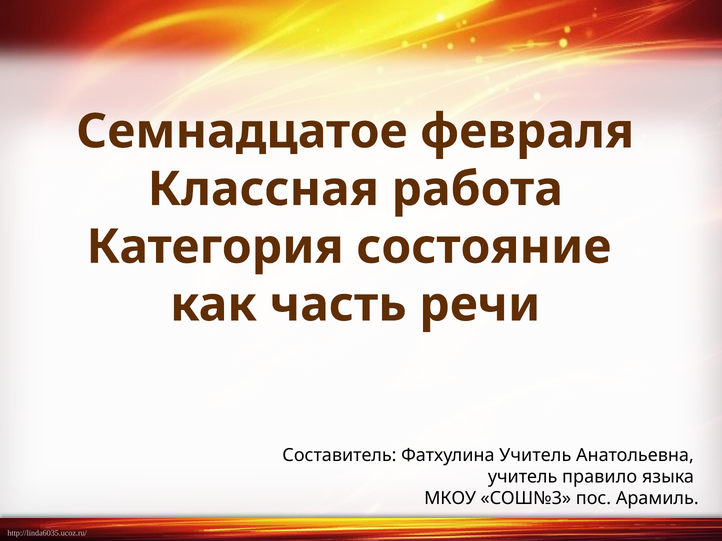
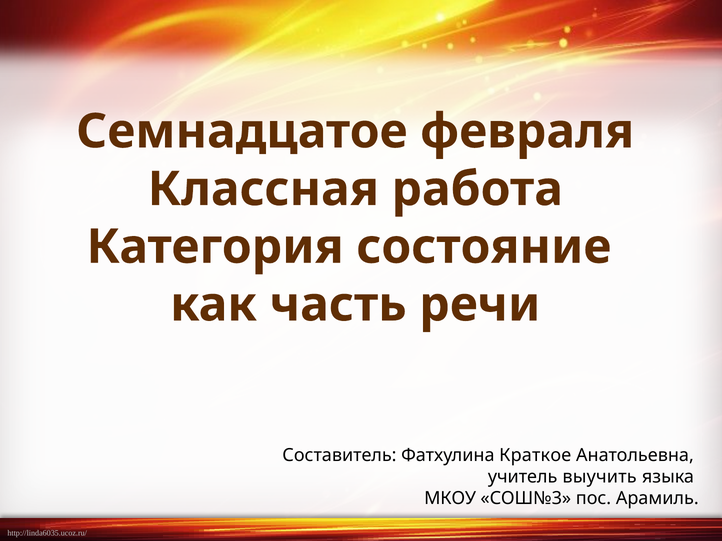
Фатхулина Учитель: Учитель -> Краткое
правило: правило -> выучить
